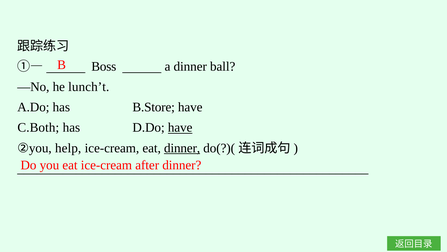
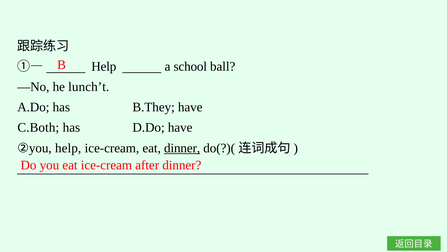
①— Boss: Boss -> Help
a dinner: dinner -> school
B.Store: B.Store -> B.They
have at (180, 127) underline: present -> none
